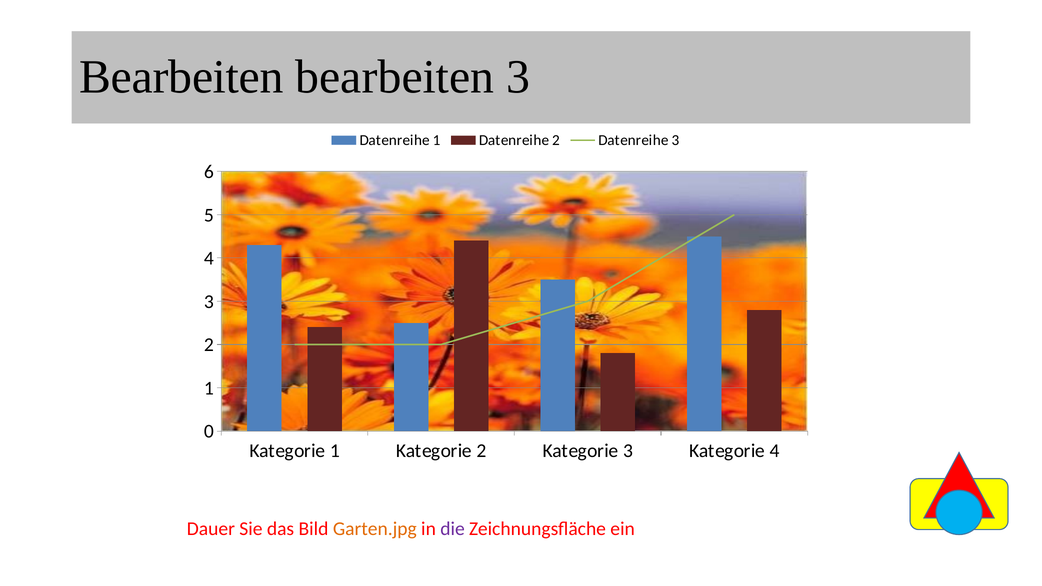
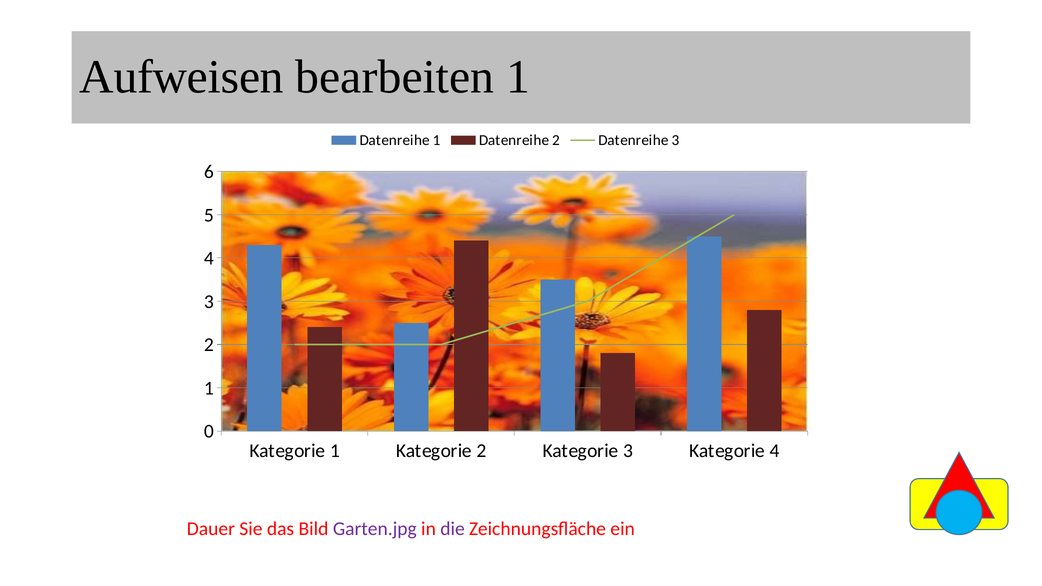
Bearbeiten at (182, 77): Bearbeiten -> Aufweisen
bearbeiten 3: 3 -> 1
Garten.jpg colour: orange -> purple
